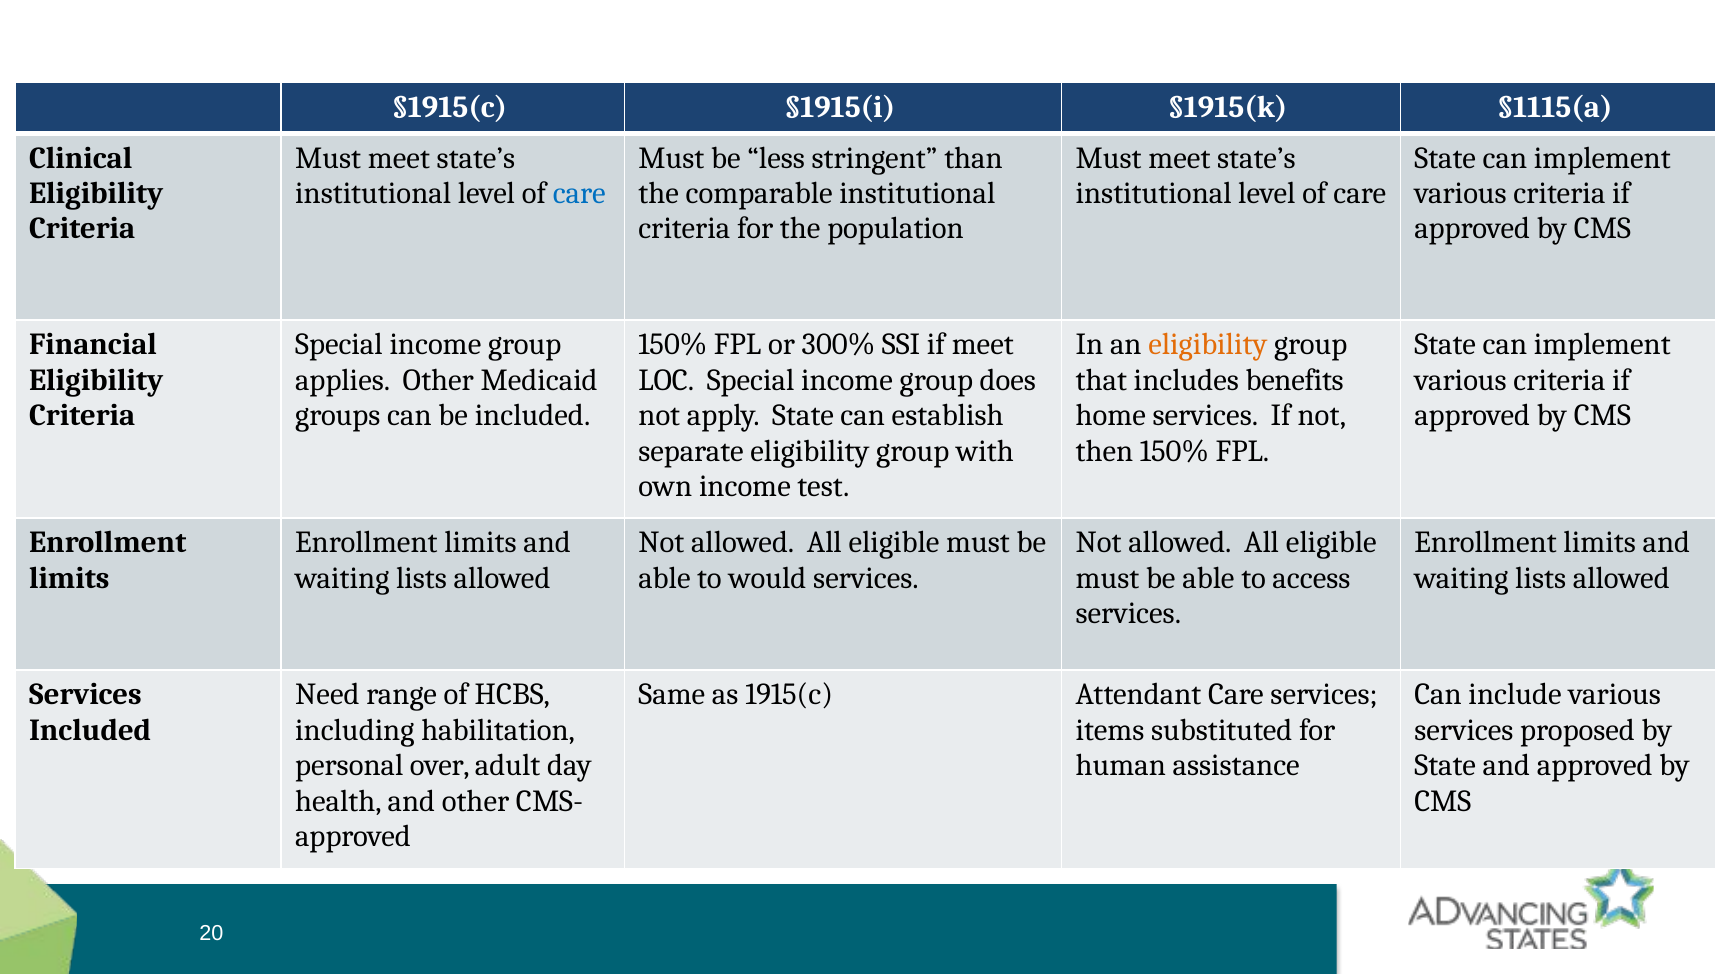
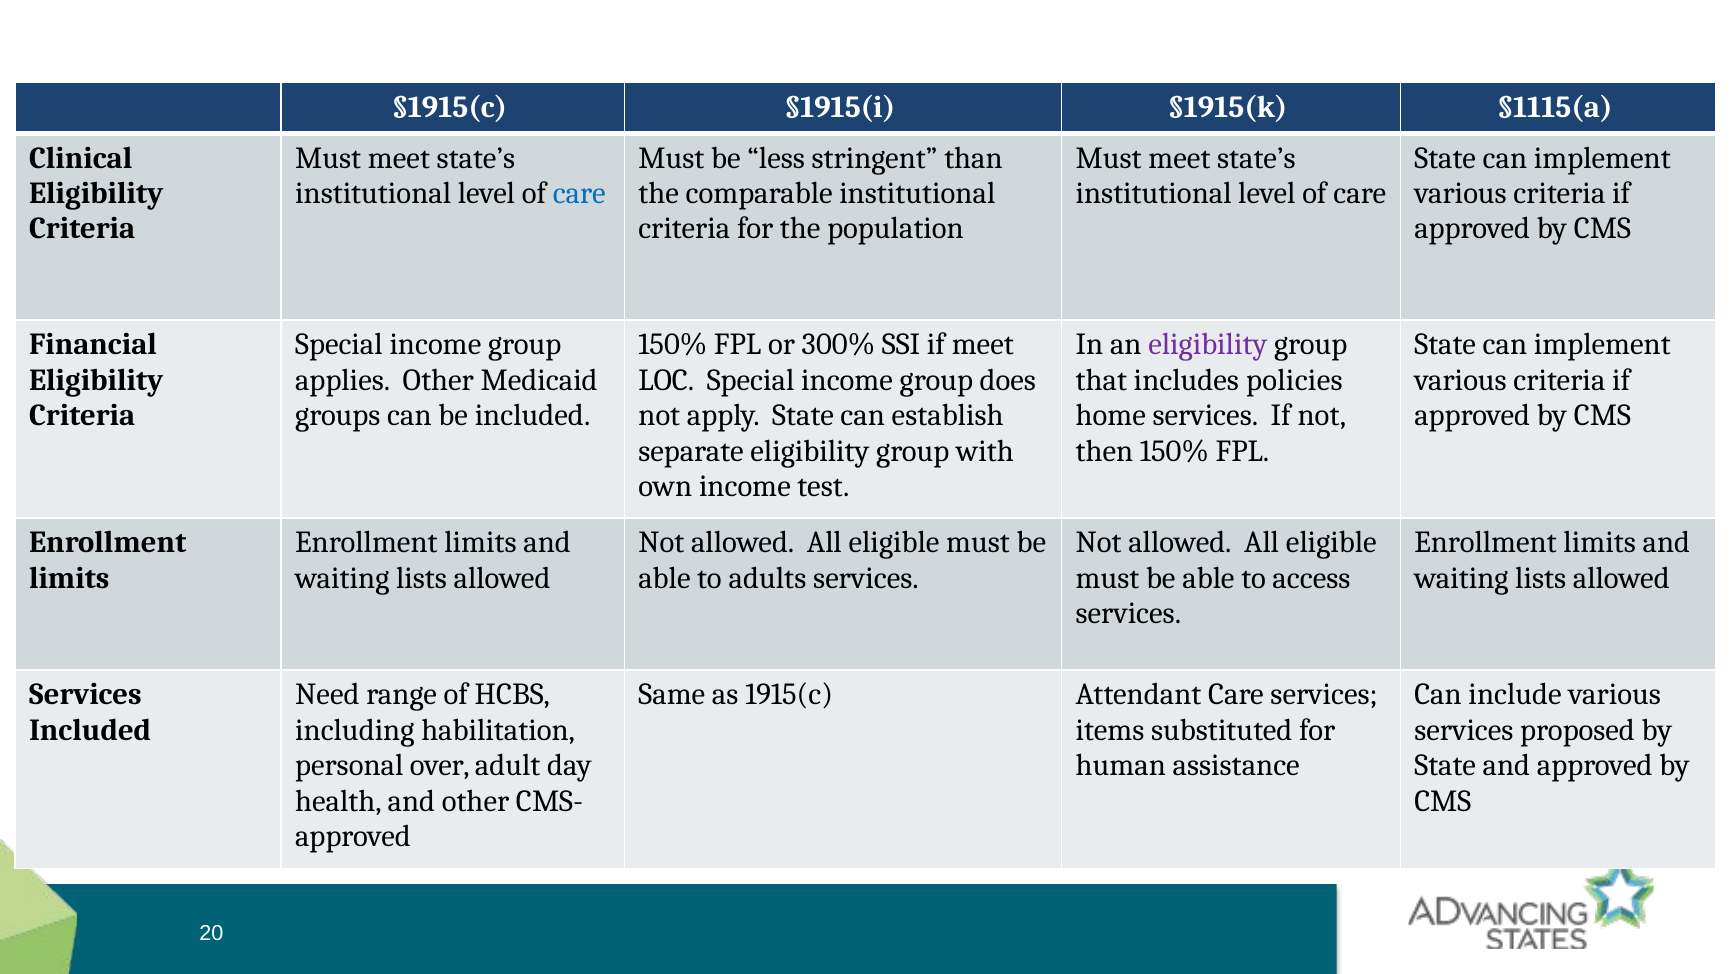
eligibility at (1208, 344) colour: orange -> purple
benefits: benefits -> policies
would: would -> adults
